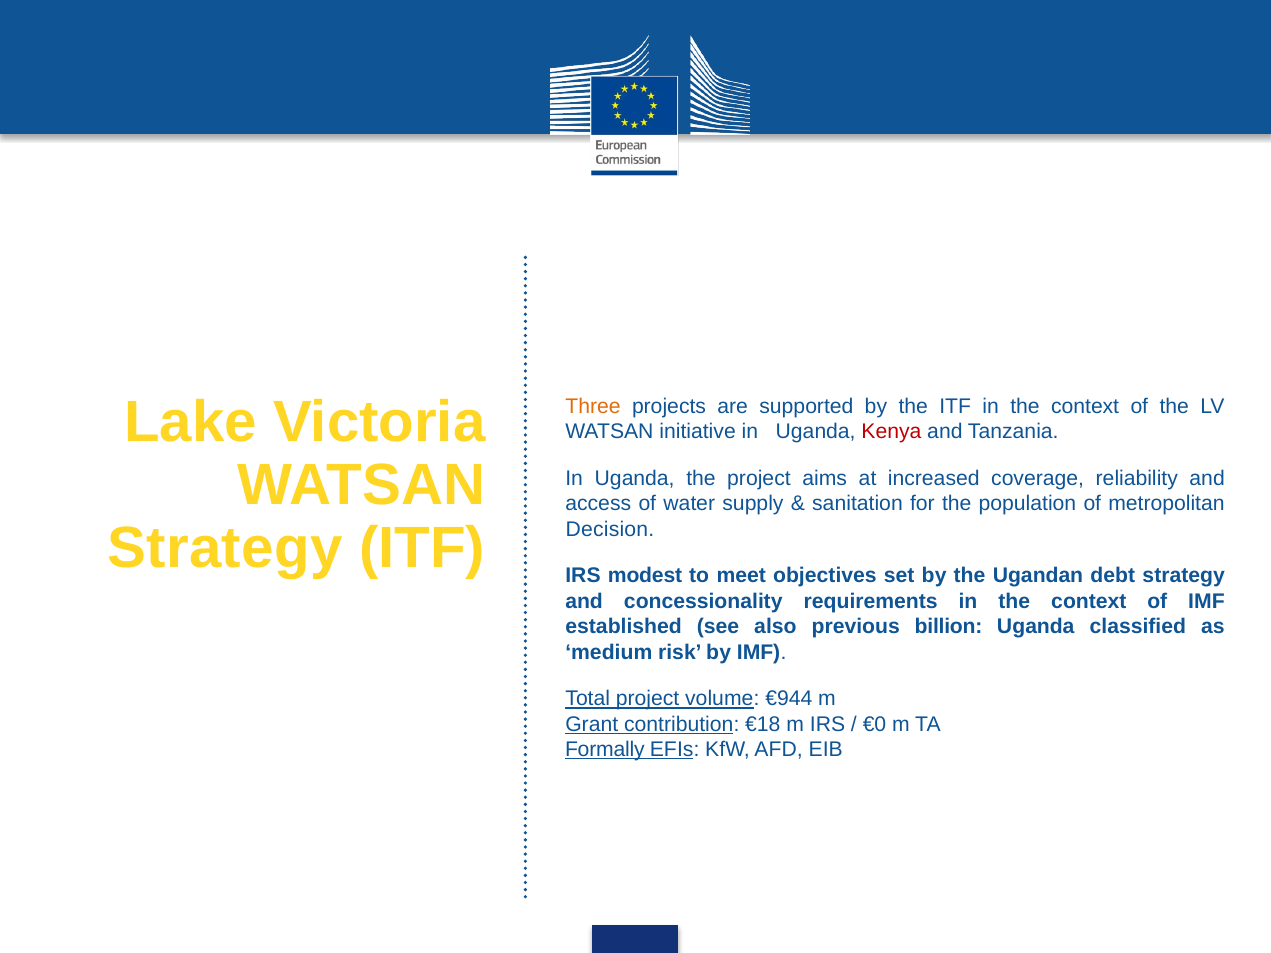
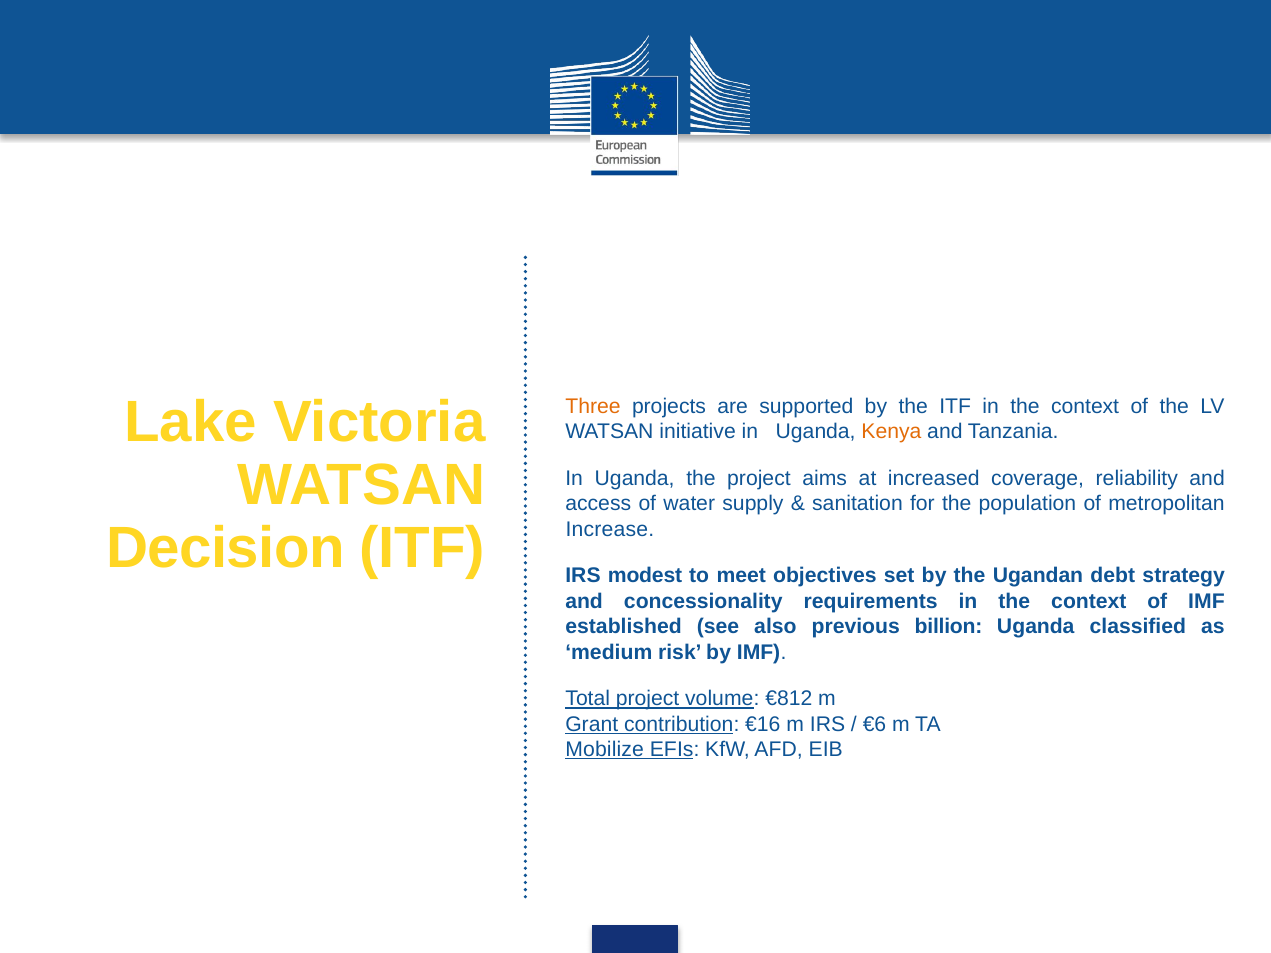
Kenya colour: red -> orange
Decision: Decision -> Increase
Strategy at (225, 548): Strategy -> Decision
€944: €944 -> €812
€18: €18 -> €16
€0: €0 -> €6
Formally: Formally -> Mobilize
